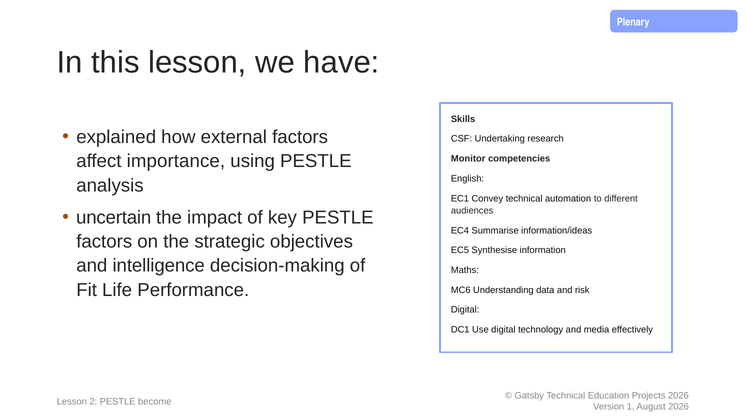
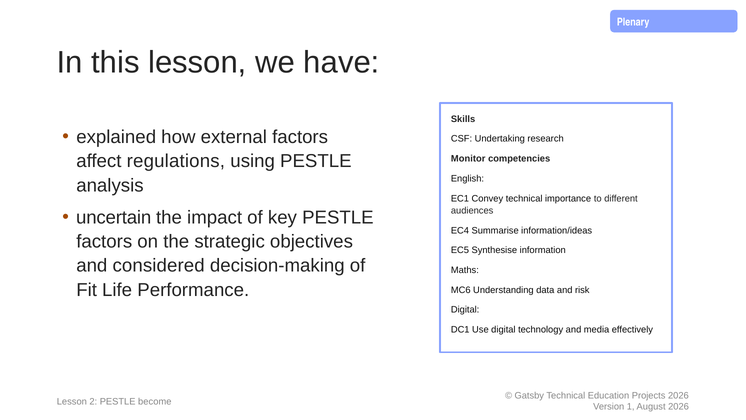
importance: importance -> regulations
automation: automation -> importance
intelligence: intelligence -> considered
